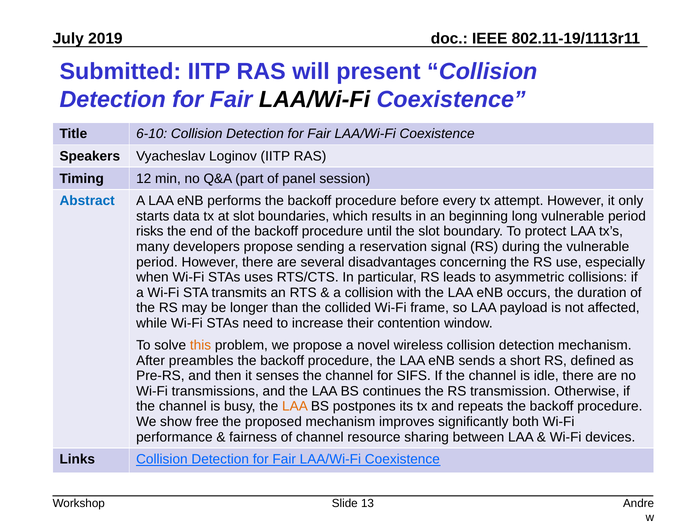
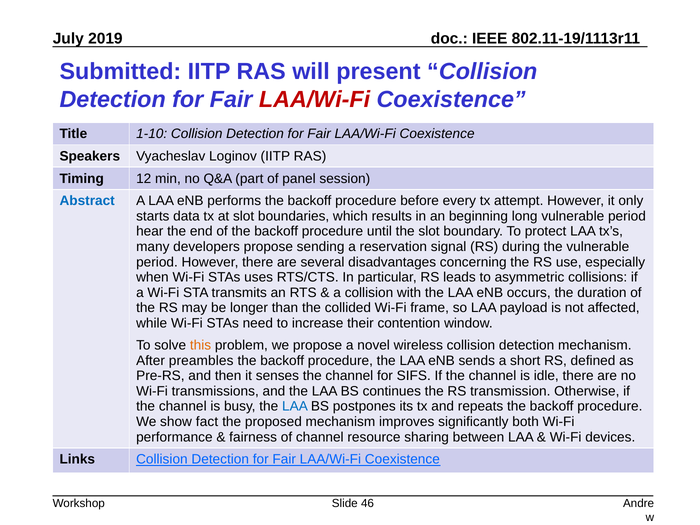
LAA/Wi-Fi at (315, 100) colour: black -> red
6-10: 6-10 -> 1-10
risks: risks -> hear
LAA at (295, 406) colour: orange -> blue
free: free -> fact
13: 13 -> 46
